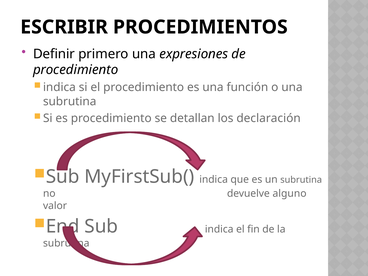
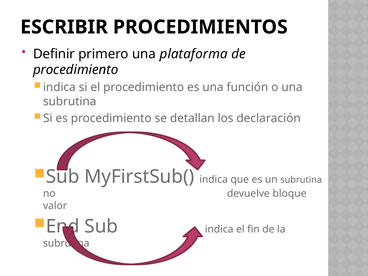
expresiones: expresiones -> plataforma
alguno: alguno -> bloque
